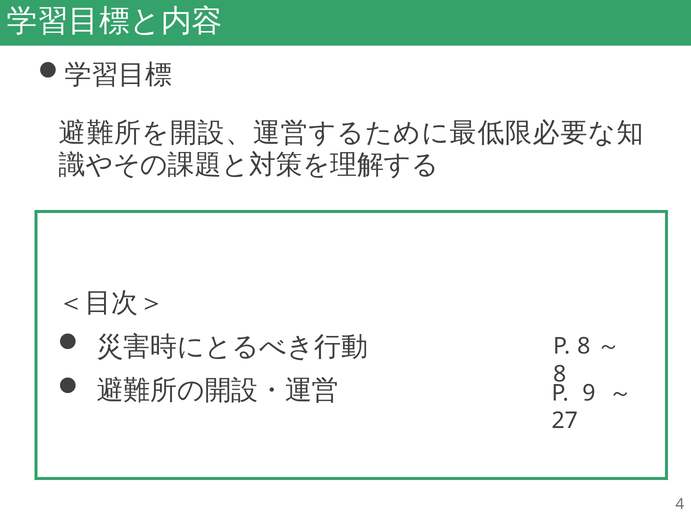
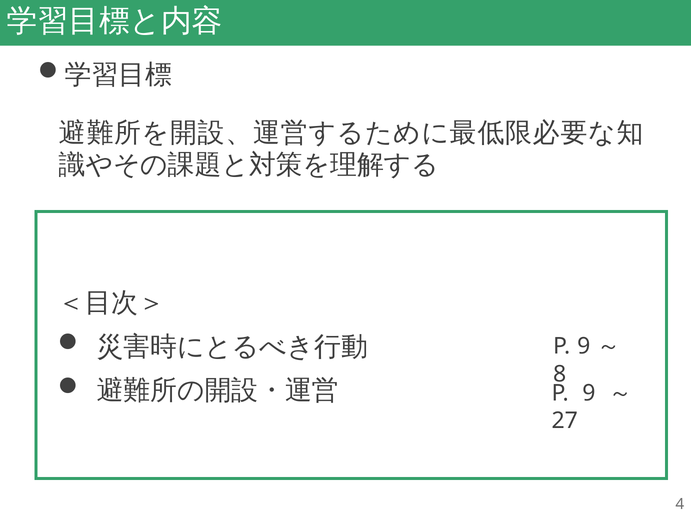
8 at (584, 346): 8 -> 9
